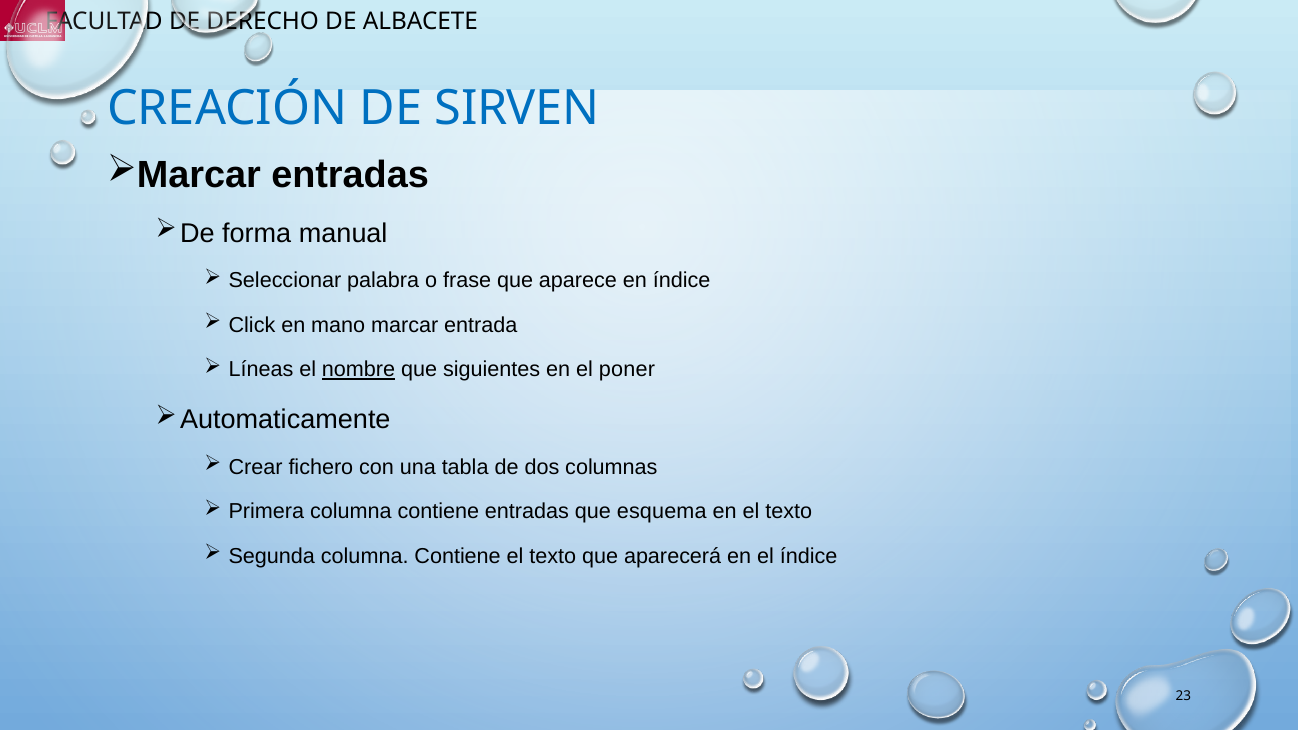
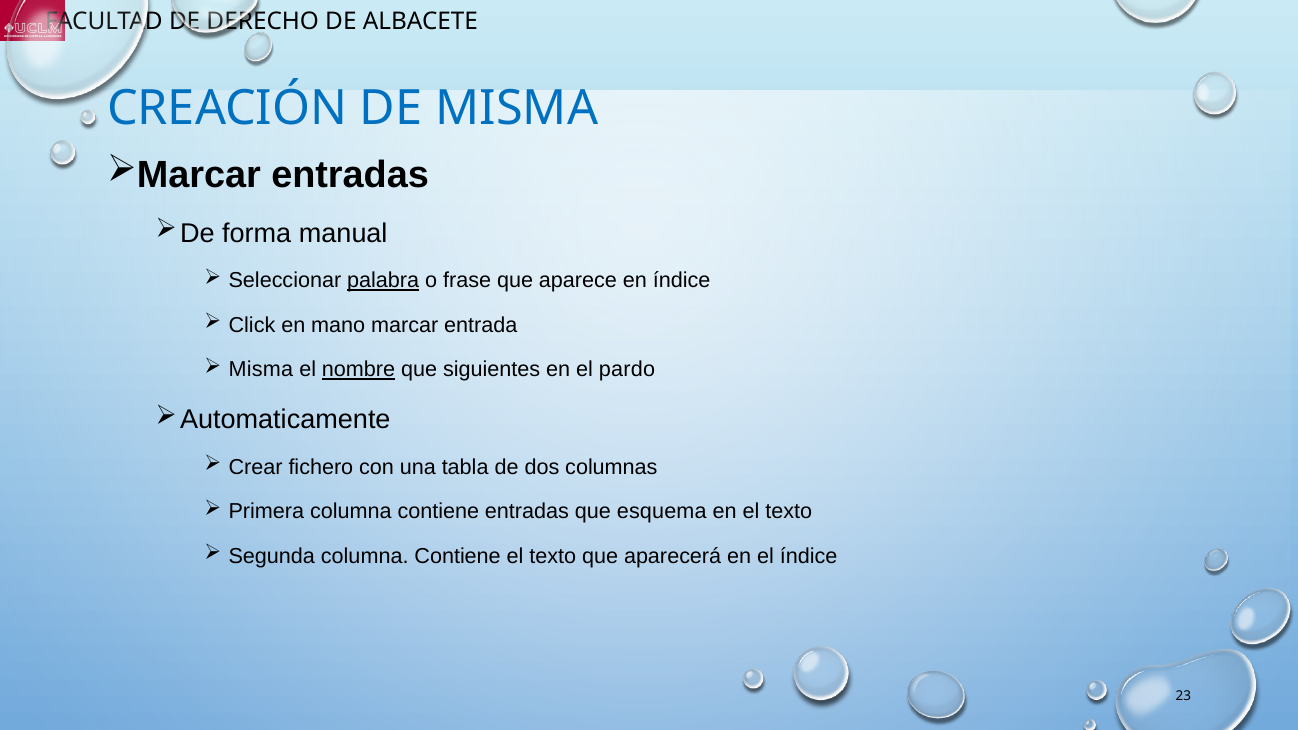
DE SIRVEN: SIRVEN -> MISMA
palabra underline: none -> present
Líneas at (261, 370): Líneas -> Misma
poner: poner -> pardo
